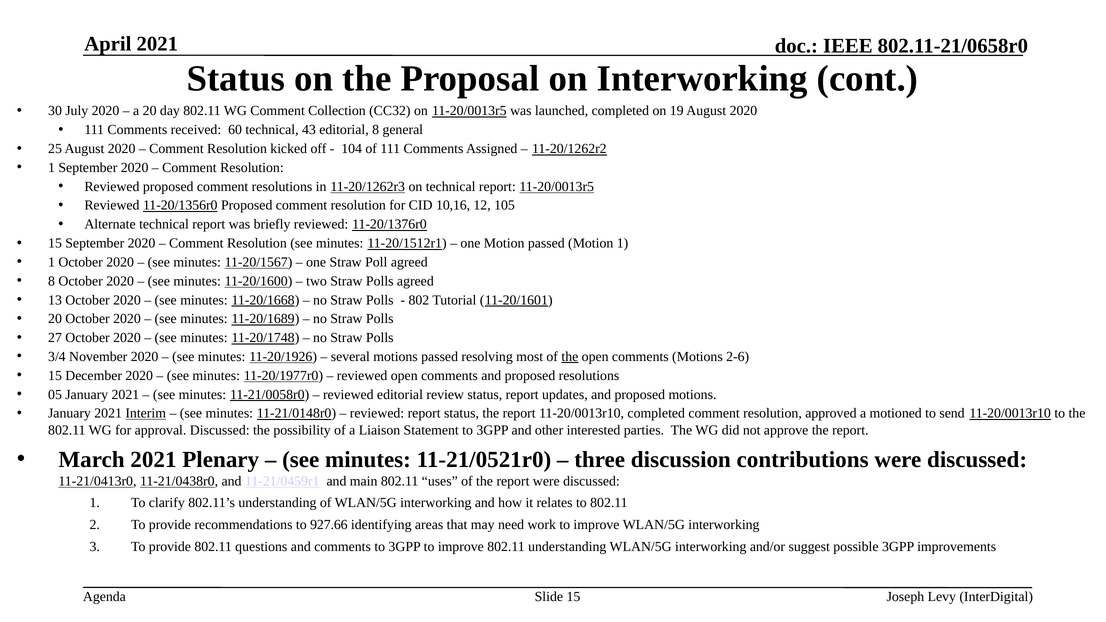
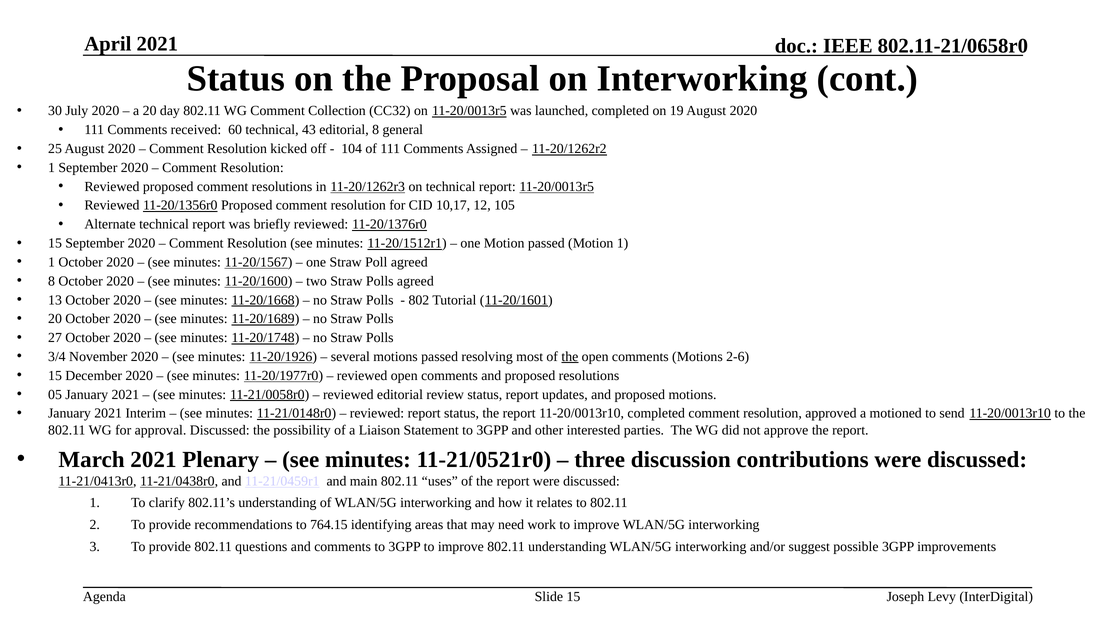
10,16: 10,16 -> 10,17
Interim underline: present -> none
927.66: 927.66 -> 764.15
